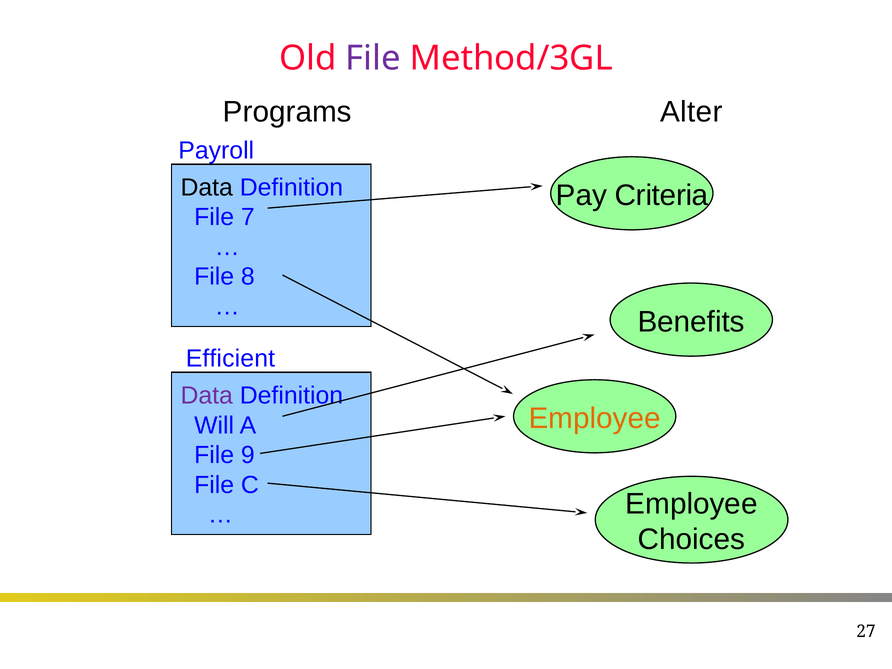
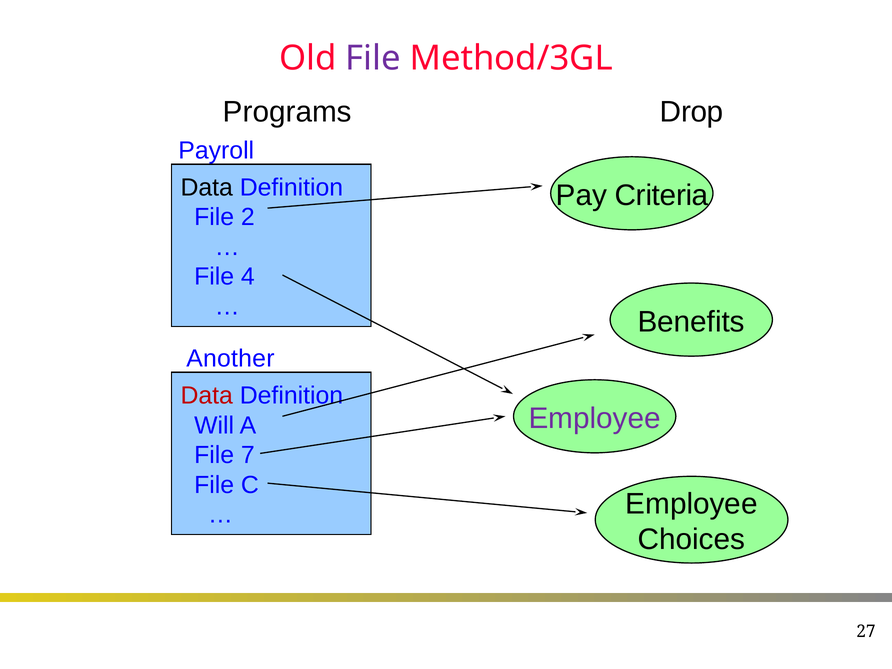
Alter: Alter -> Drop
7: 7 -> 2
8: 8 -> 4
Efficient: Efficient -> Another
Data at (207, 396) colour: purple -> red
Employee at (595, 418) colour: orange -> purple
9: 9 -> 7
